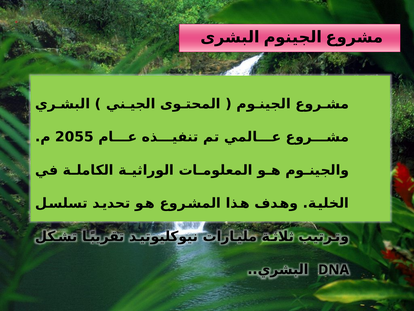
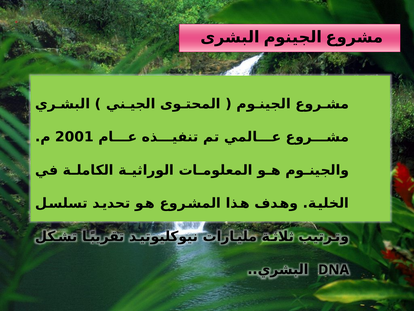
2055: 2055 -> 2001
